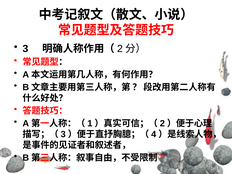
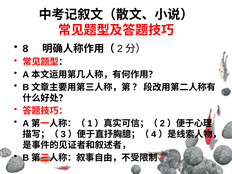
3 at (25, 49): 3 -> 8
